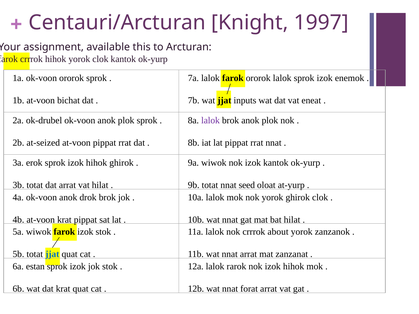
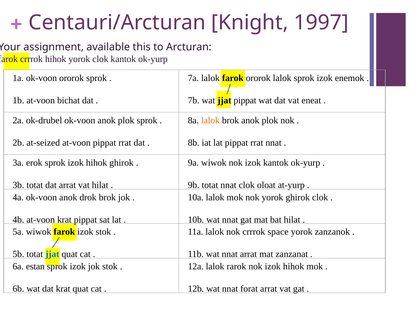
jjat inputs: inputs -> pippat
lalok at (210, 121) colour: purple -> orange
nnat seed: seed -> clok
about: about -> space
